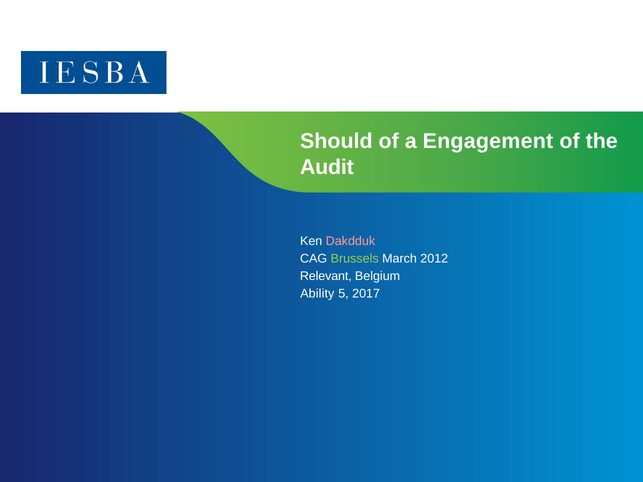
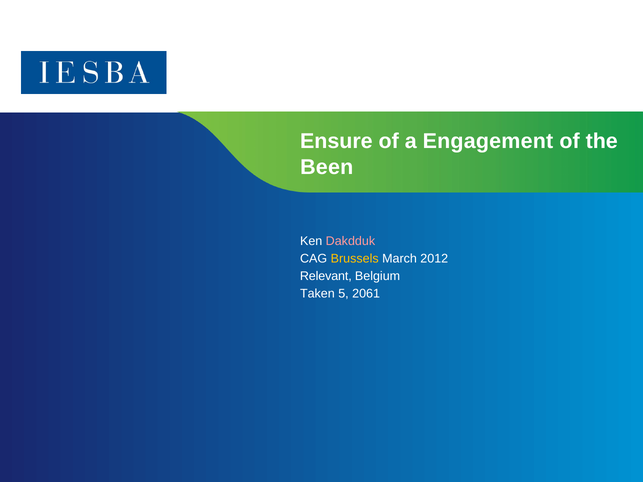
Should: Should -> Ensure
Audit: Audit -> Been
Brussels colour: light green -> yellow
Ability: Ability -> Taken
2017: 2017 -> 2061
